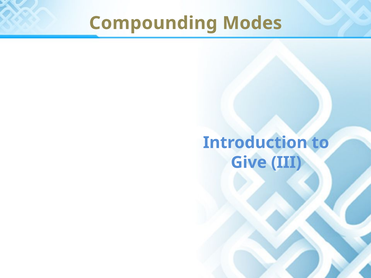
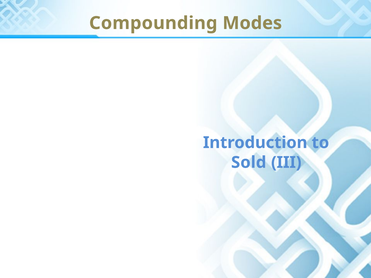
Give: Give -> Sold
